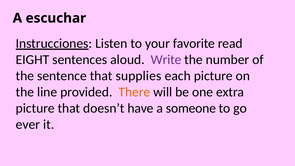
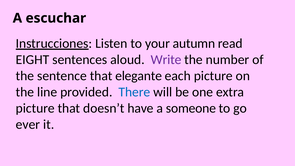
favorite: favorite -> autumn
supplies: supplies -> elegante
There colour: orange -> blue
